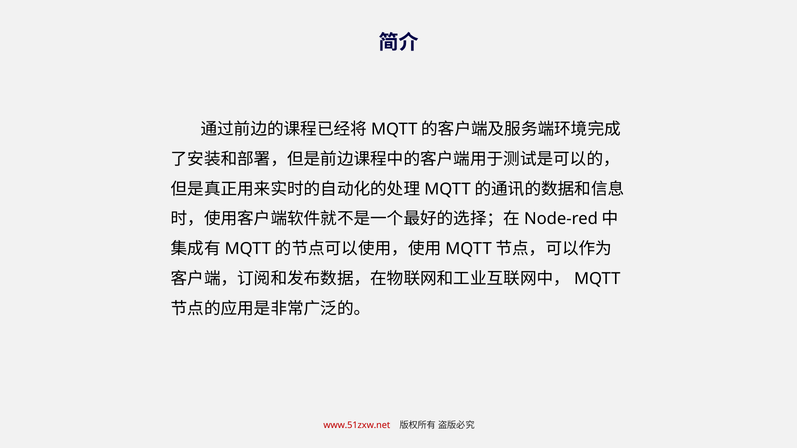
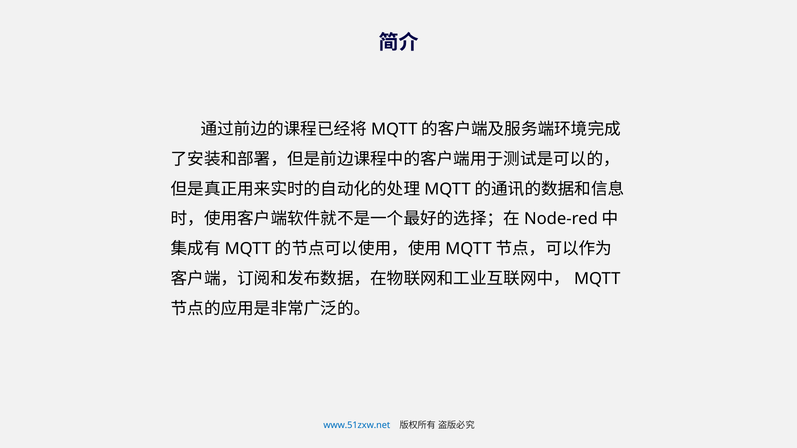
www.51zxw.net colour: red -> blue
